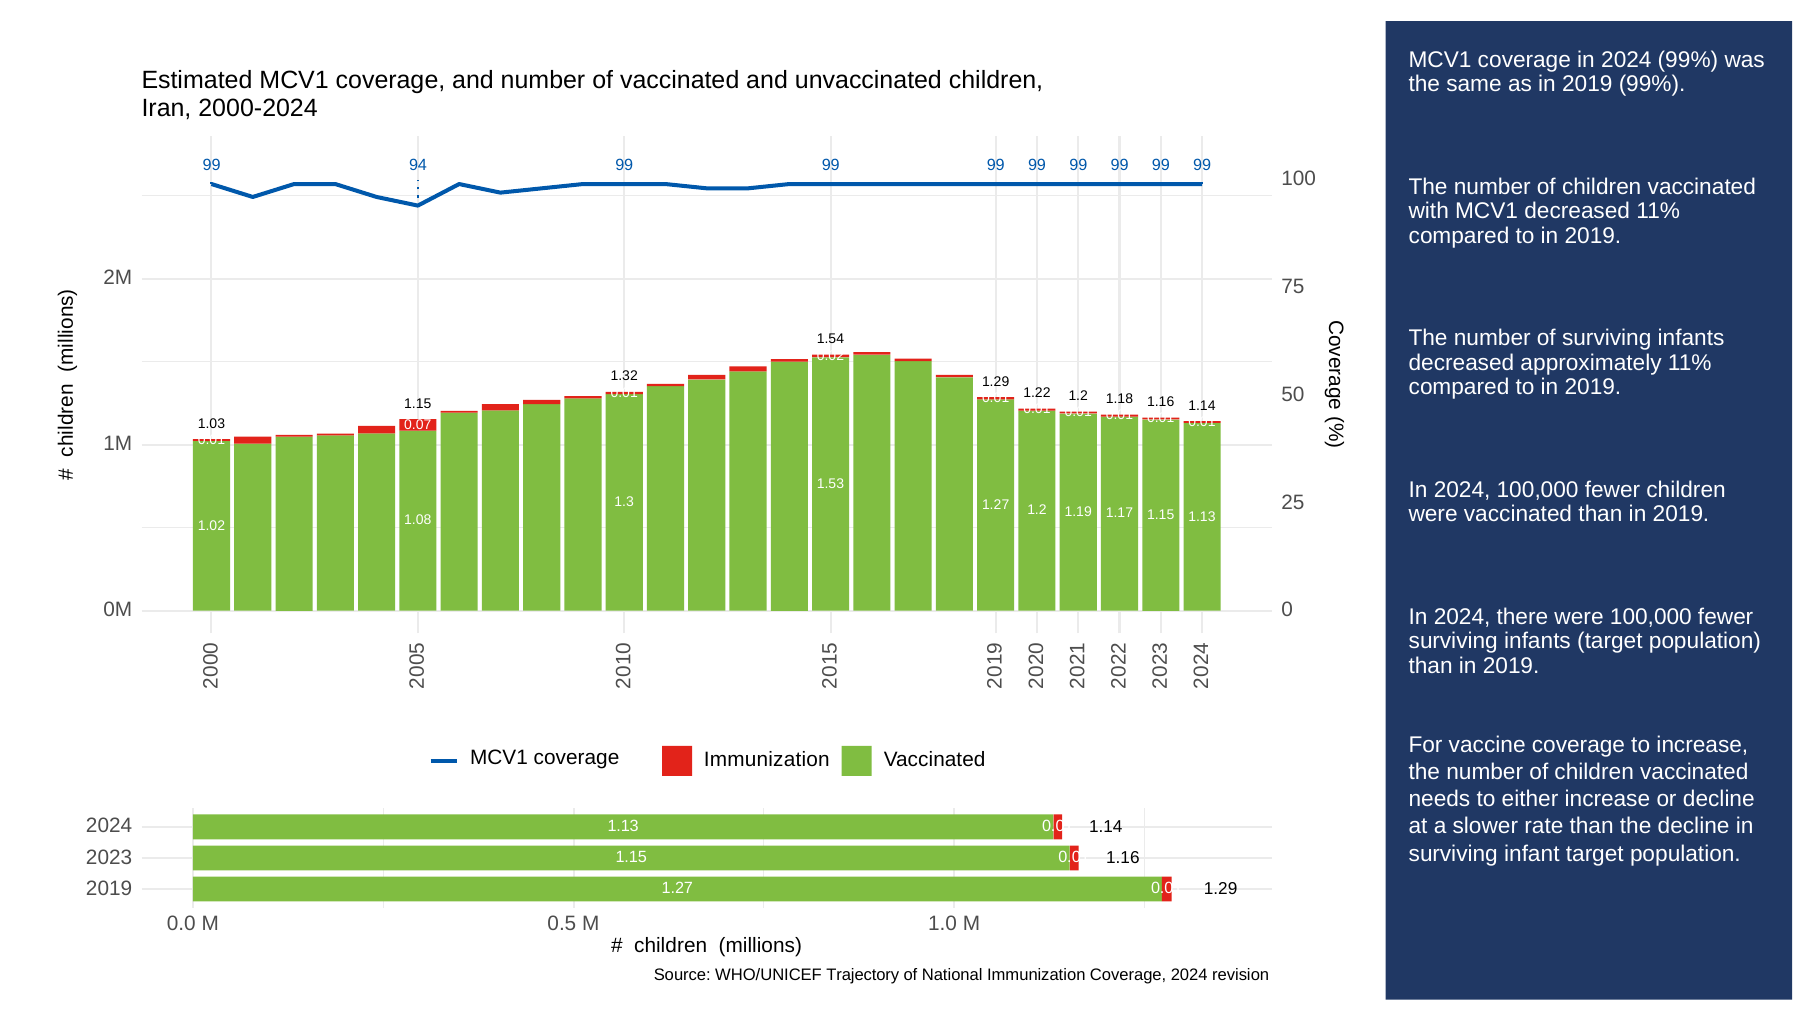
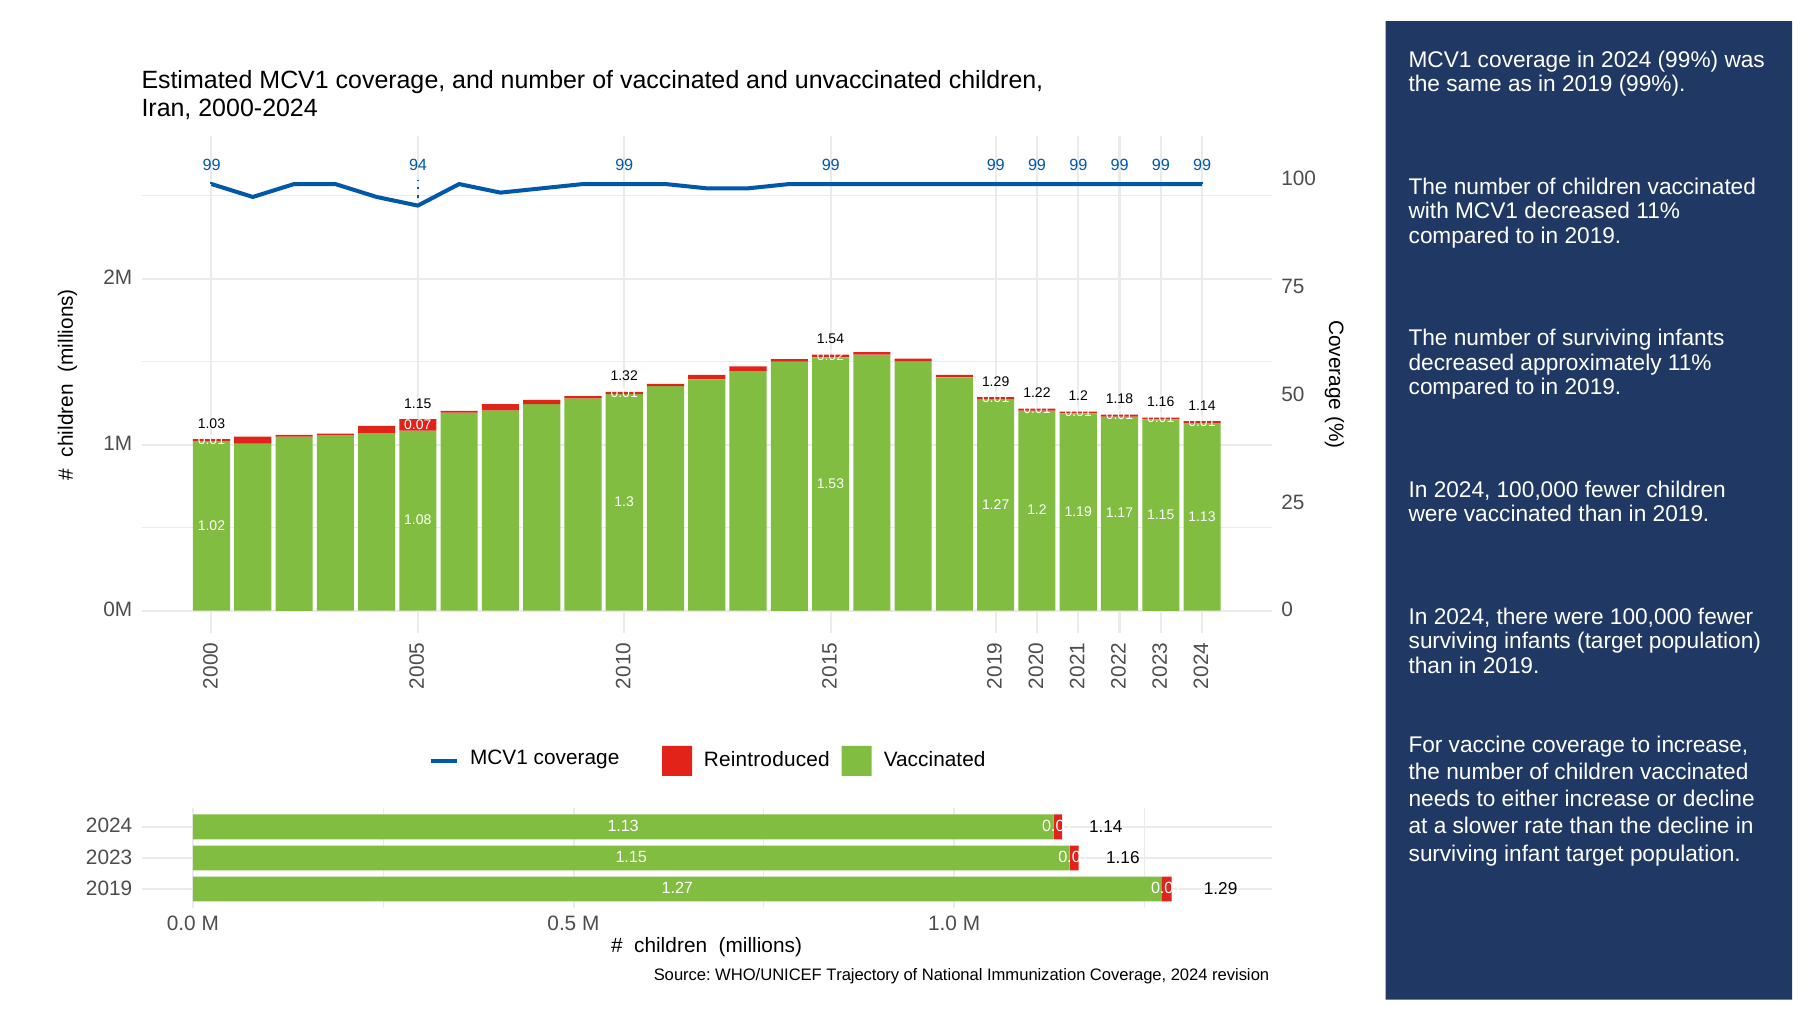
coverage Immunization: Immunization -> Reintroduced
